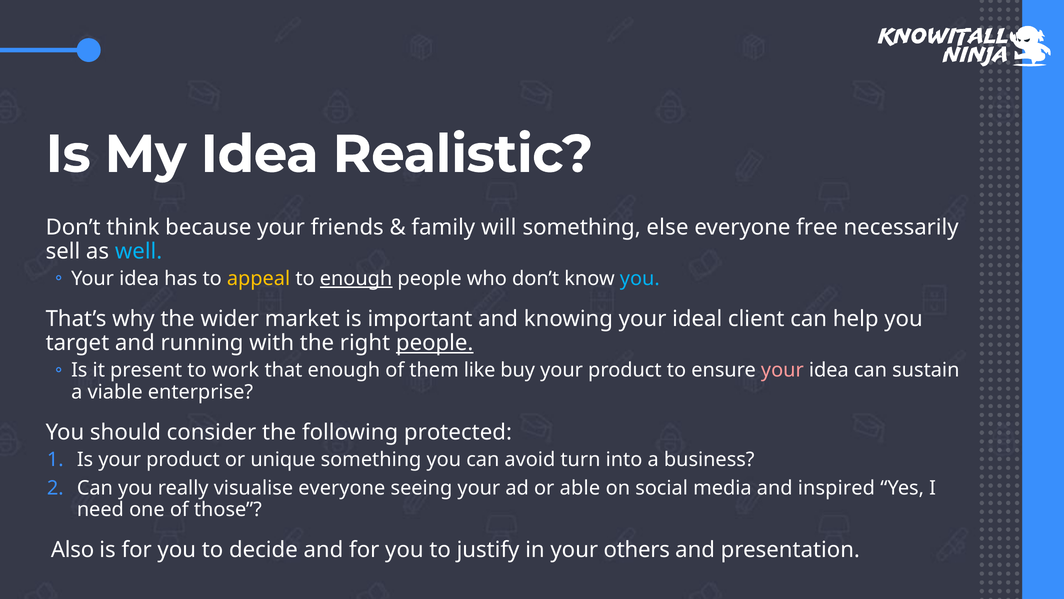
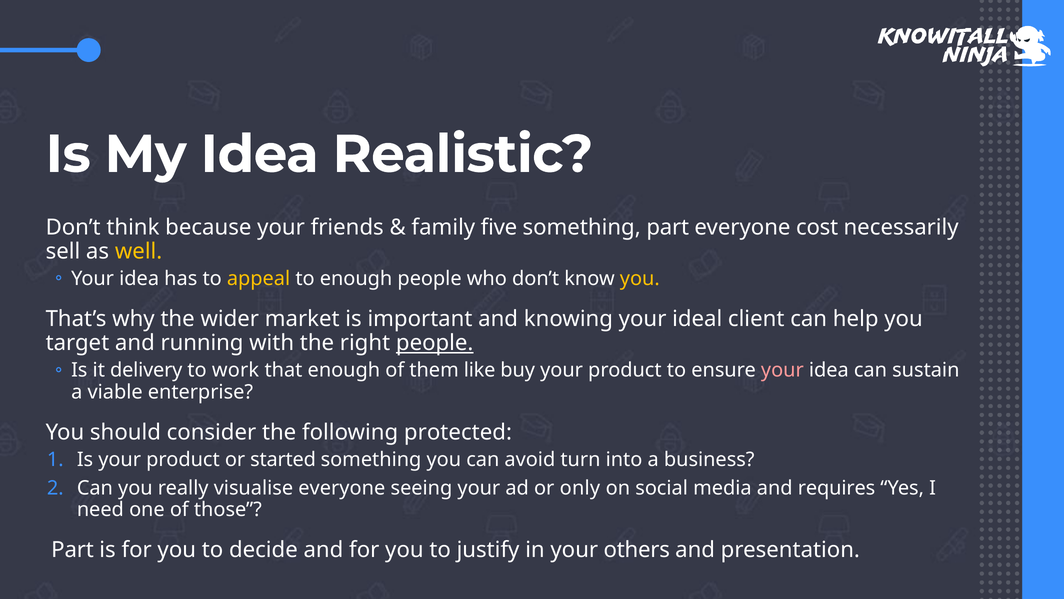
will: will -> five
something else: else -> part
free: free -> cost
well colour: light blue -> yellow
enough at (356, 278) underline: present -> none
you at (640, 278) colour: light blue -> yellow
present: present -> delivery
unique: unique -> started
able: able -> only
inspired: inspired -> requires
Also at (73, 550): Also -> Part
